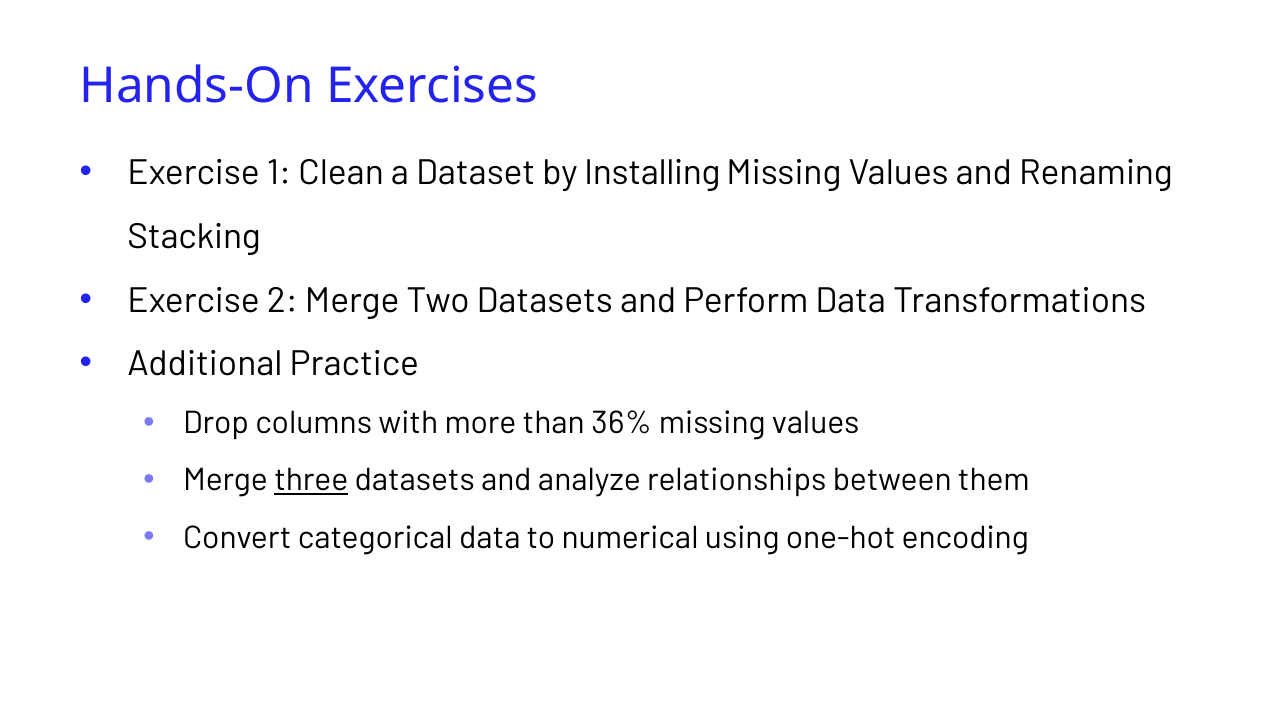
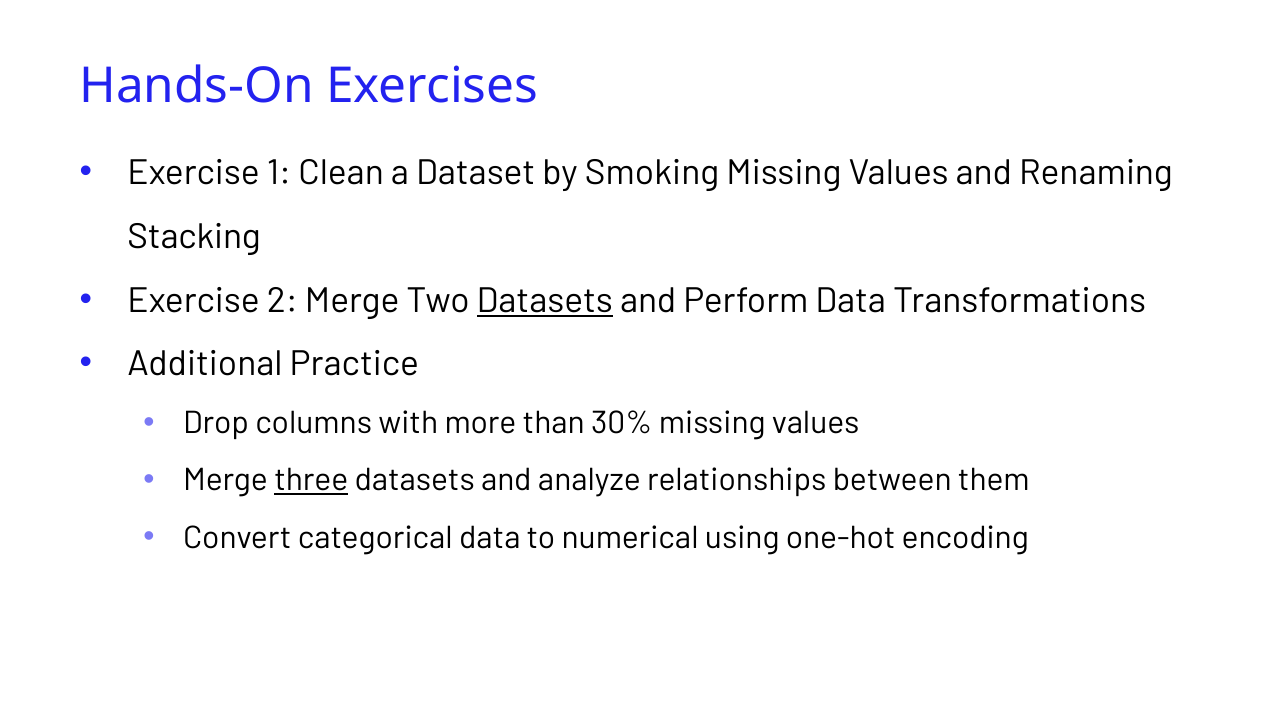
Installing: Installing -> Smoking
Datasets at (545, 300) underline: none -> present
36%: 36% -> 30%
